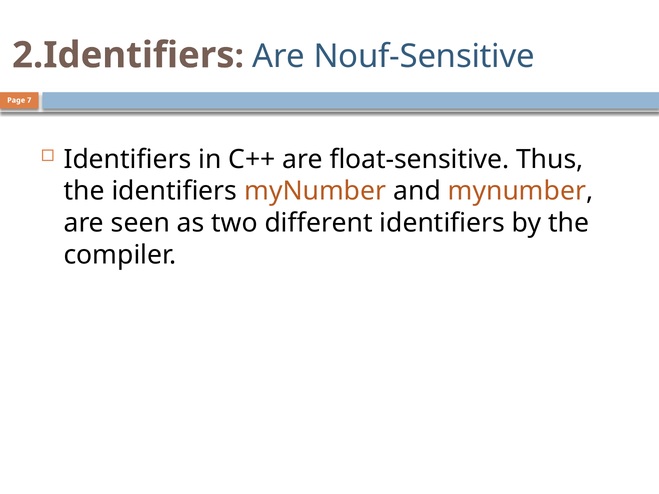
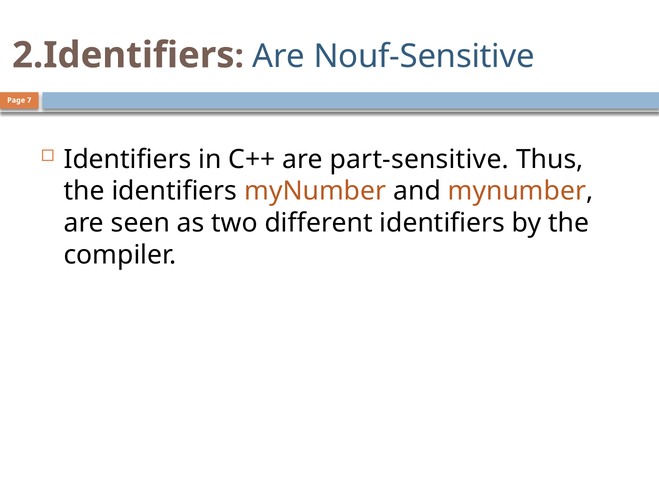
float-sensitive: float-sensitive -> part-sensitive
